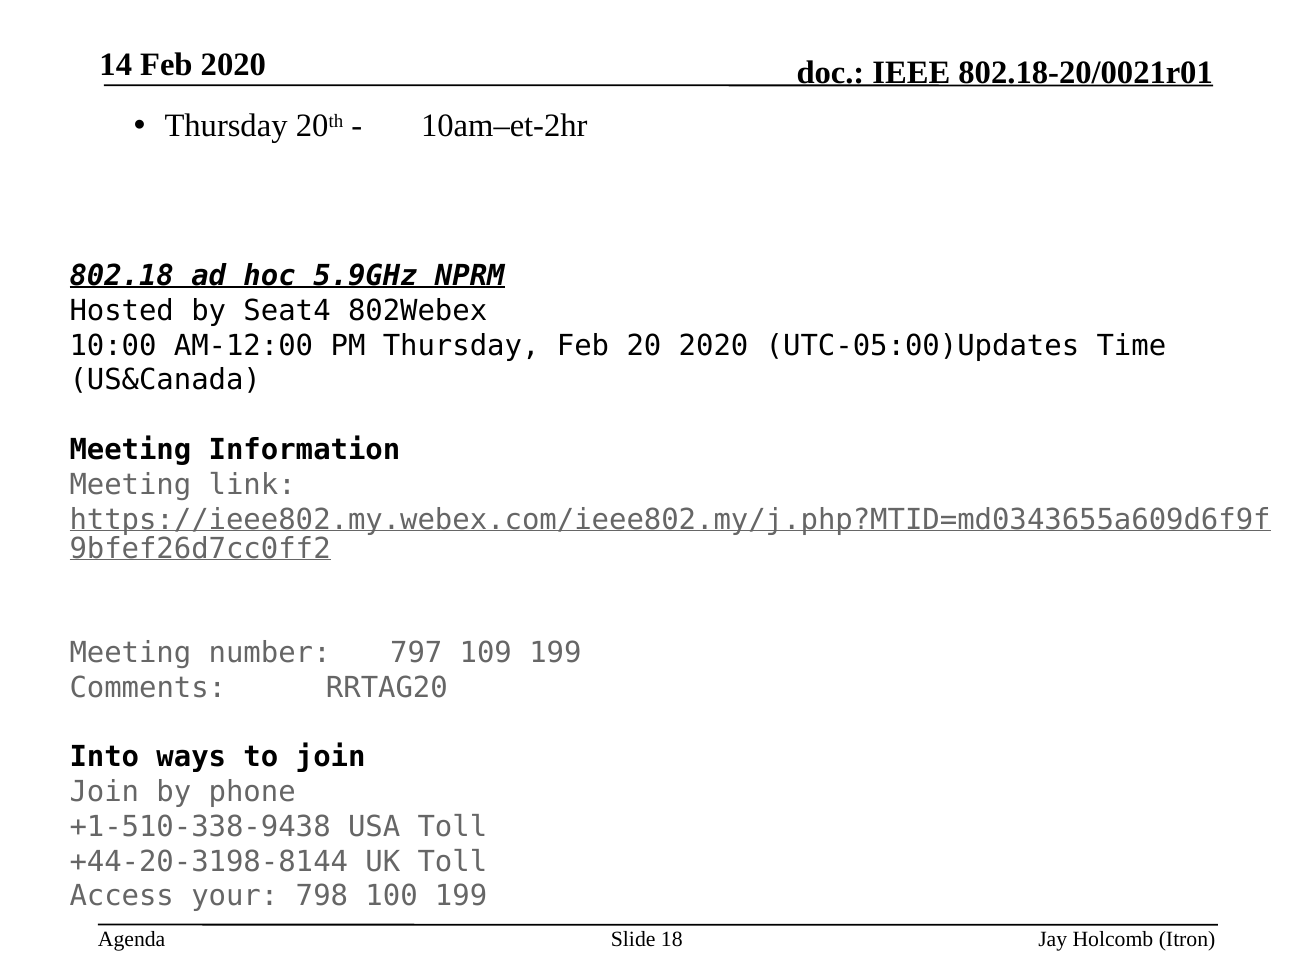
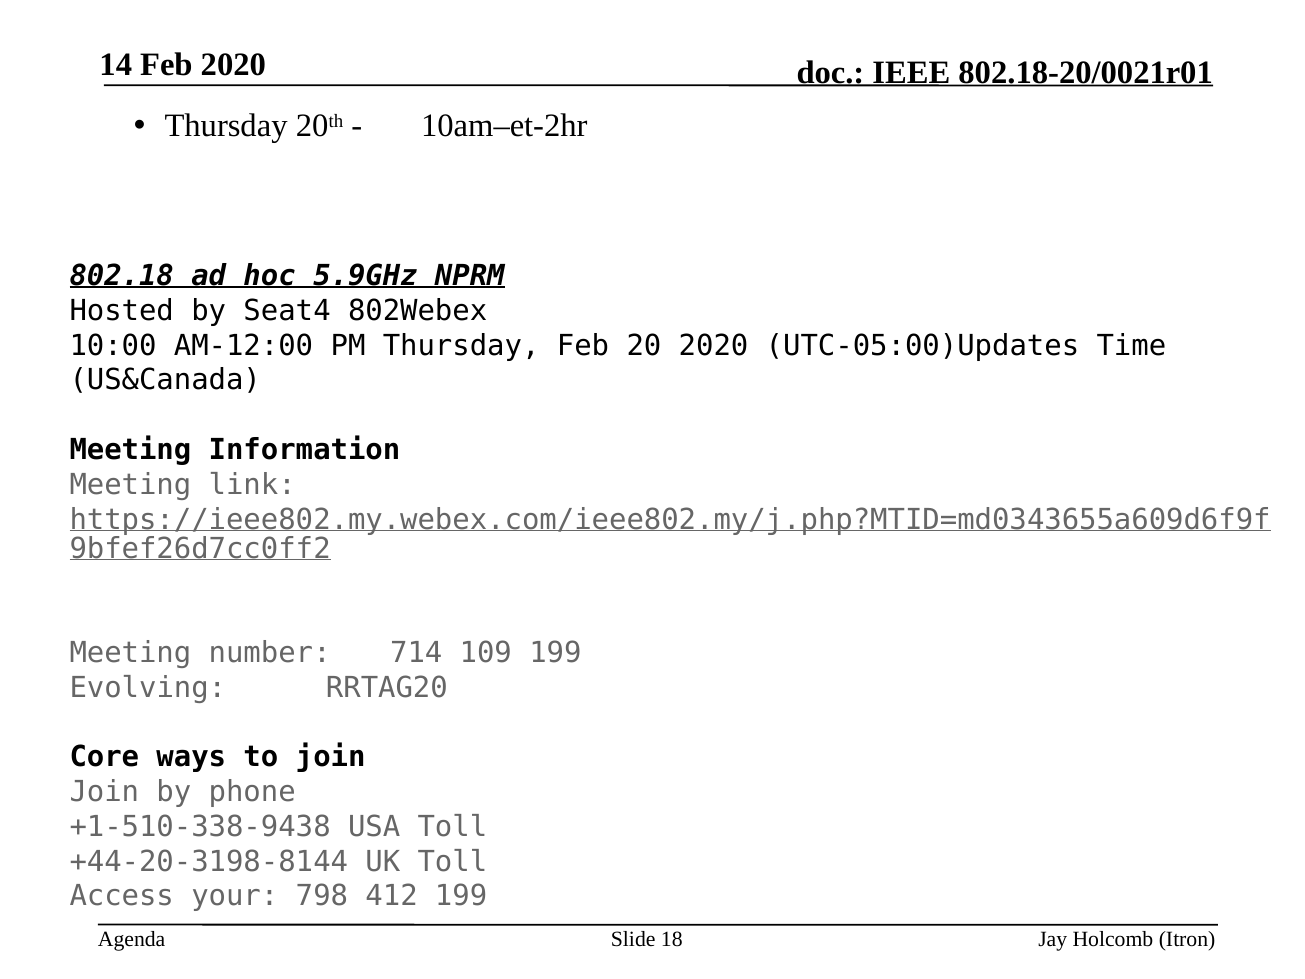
797: 797 -> 714
Comments: Comments -> Evolving
Into: Into -> Core
100: 100 -> 412
